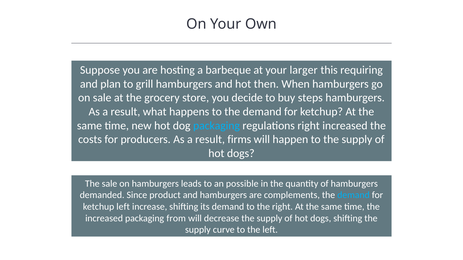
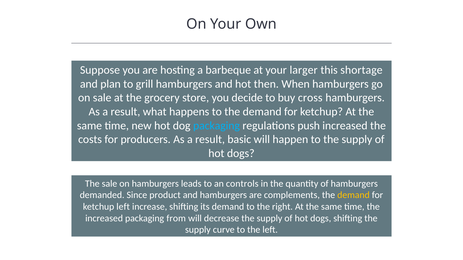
requiring: requiring -> shortage
steps: steps -> cross
regulations right: right -> push
firms: firms -> basic
possible: possible -> controls
demand at (353, 195) colour: light blue -> yellow
